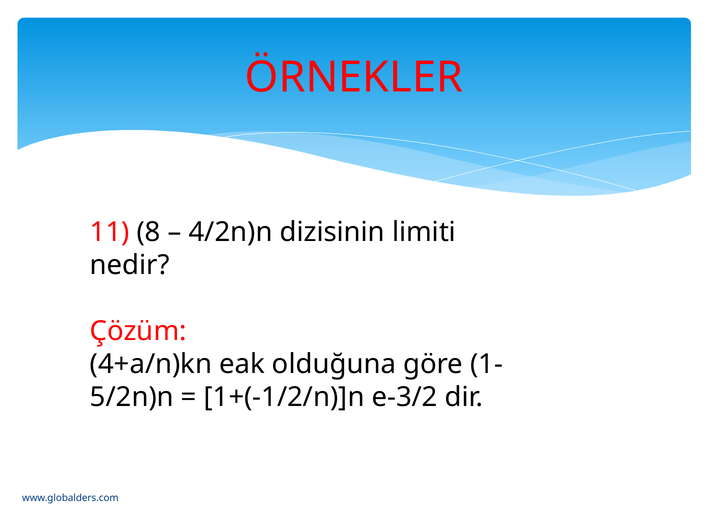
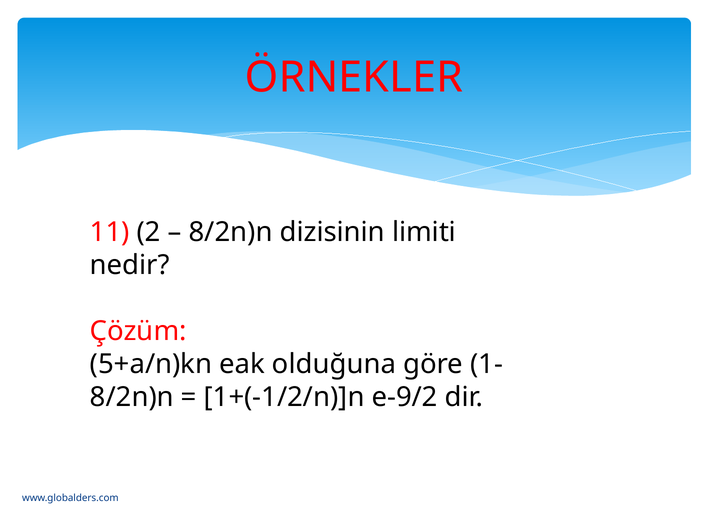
8: 8 -> 2
4/2n)n at (231, 232): 4/2n)n -> 8/2n)n
4+a/n)kn: 4+a/n)kn -> 5+a/n)kn
5/2n)n at (132, 397): 5/2n)n -> 8/2n)n
e-3/2: e-3/2 -> e-9/2
